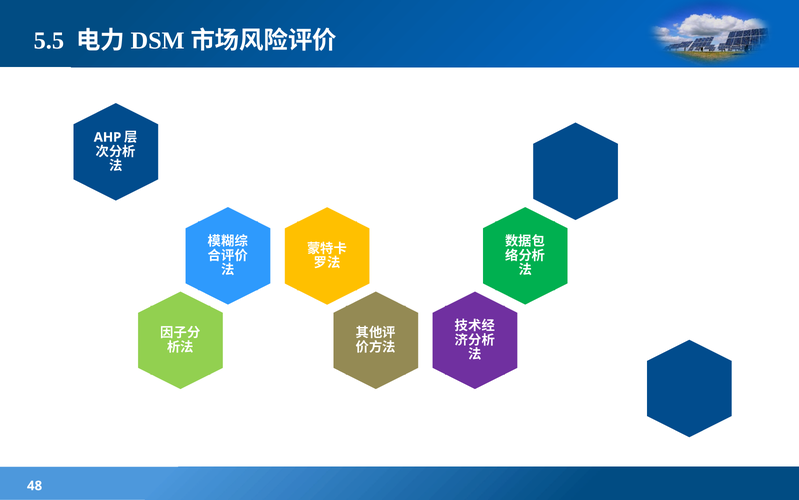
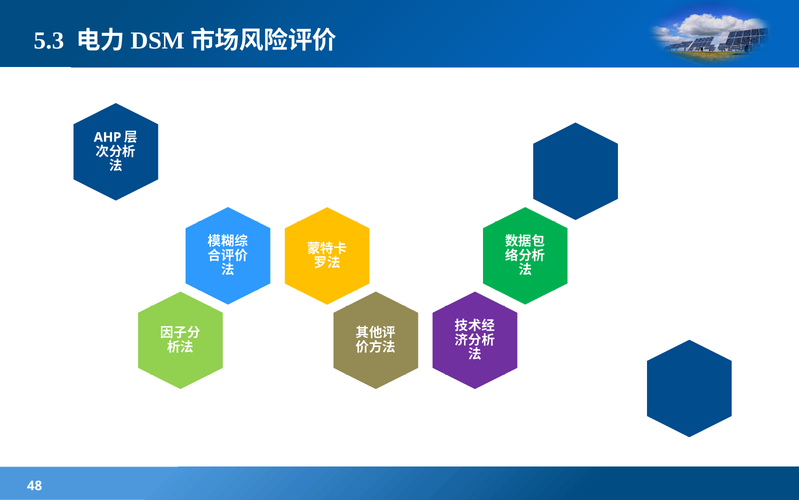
5.5: 5.5 -> 5.3
